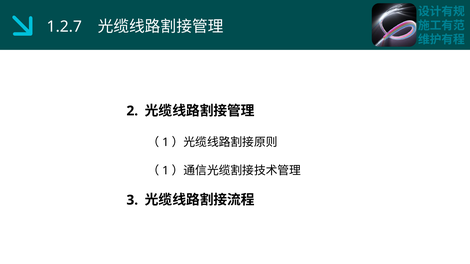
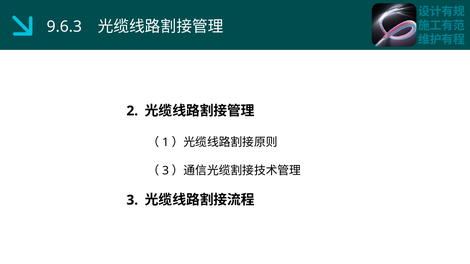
1.2.7: 1.2.7 -> 9.6.3
1 at (166, 171): 1 -> 3
